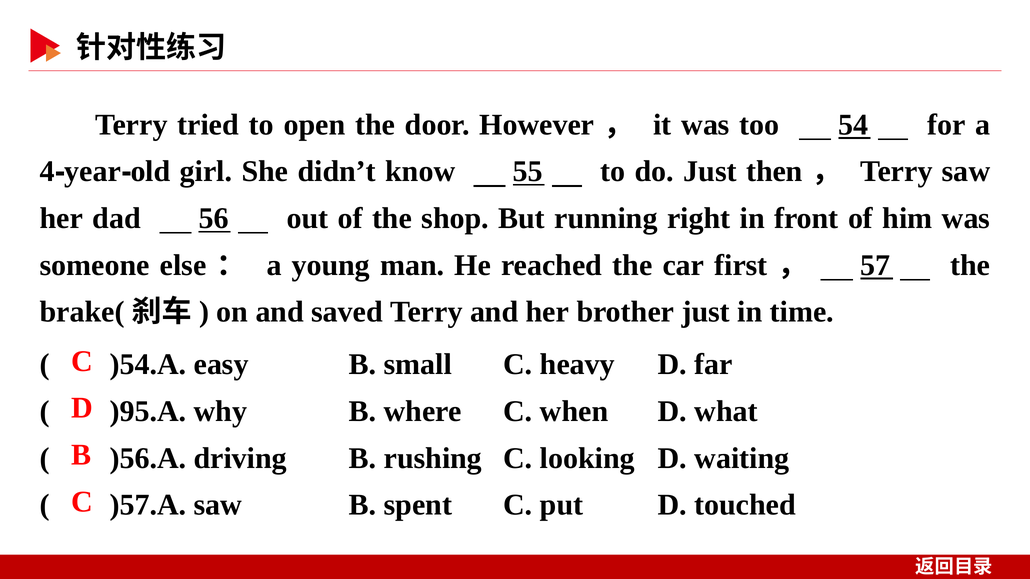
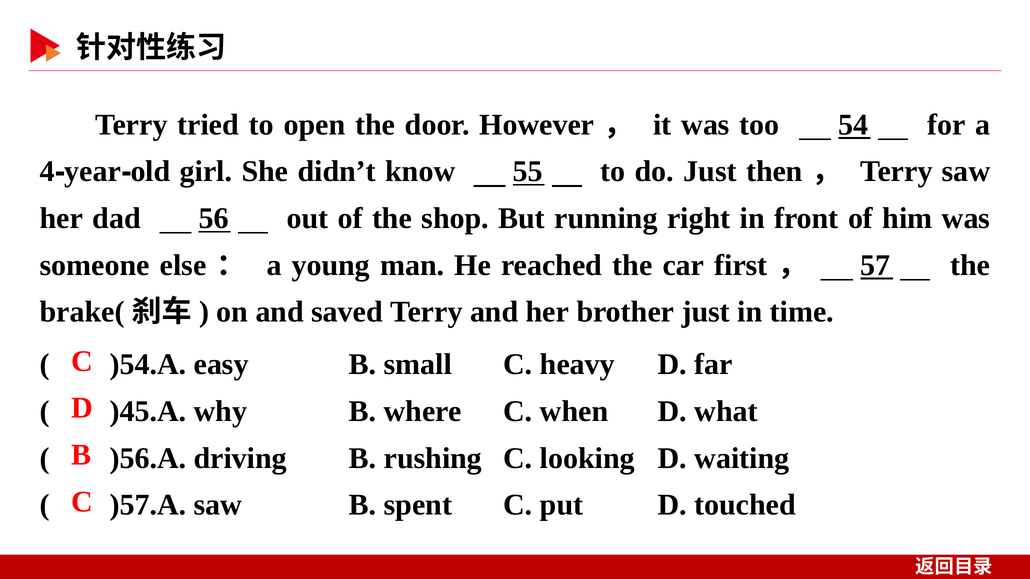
)95.A: )95.A -> )45.A
